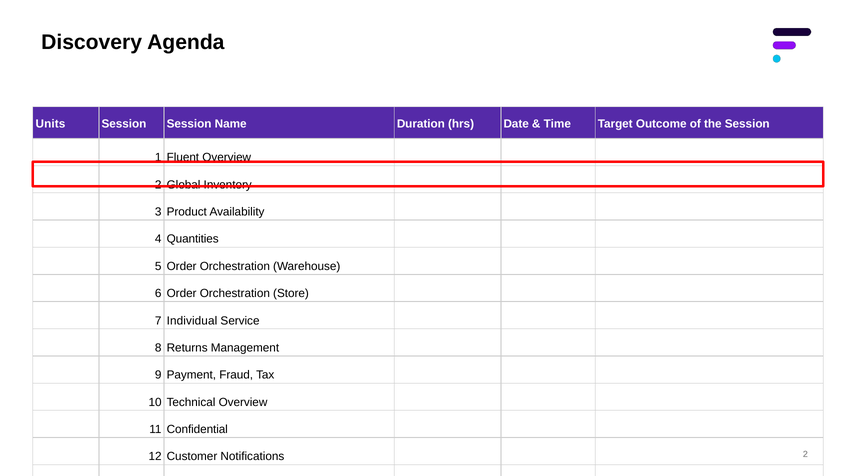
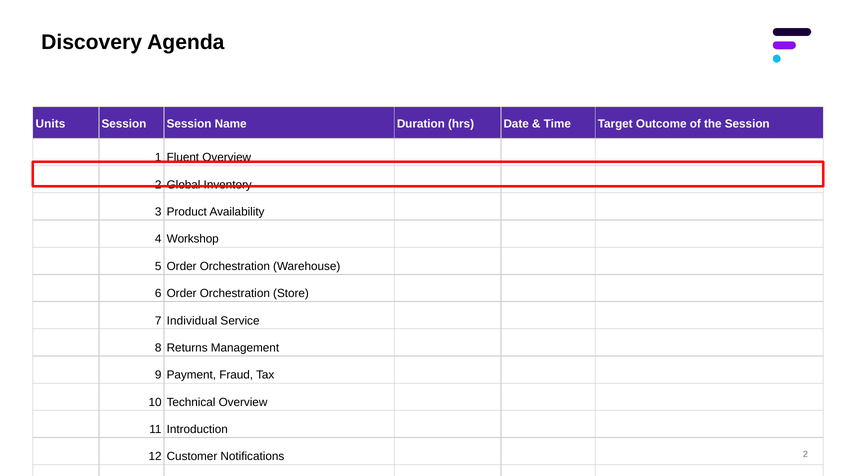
Quantities: Quantities -> Workshop
Confidential: Confidential -> Introduction
